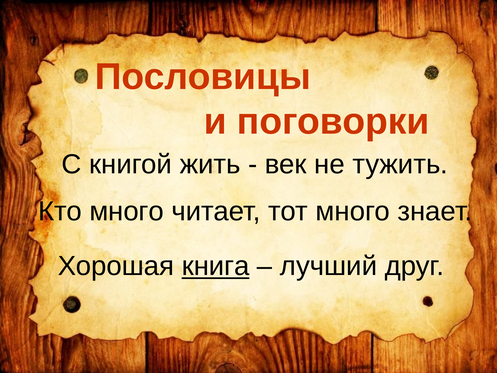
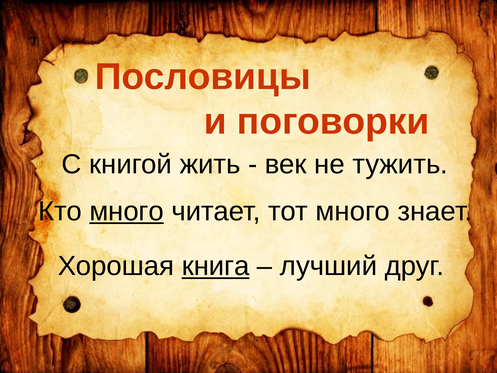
много at (127, 211) underline: none -> present
